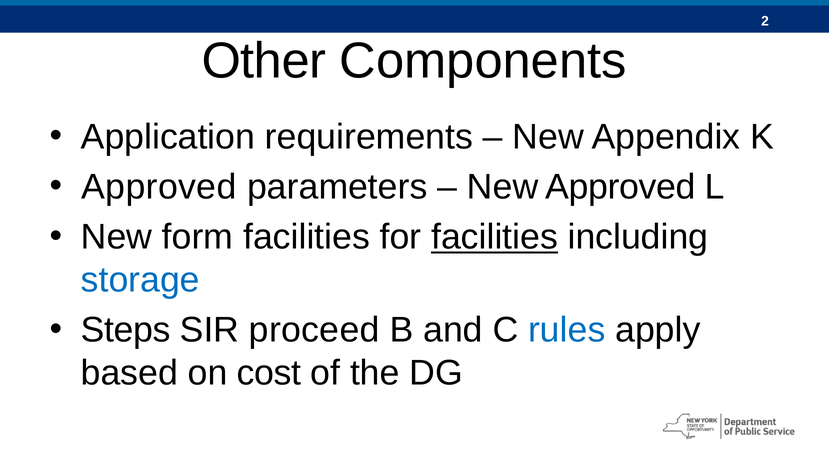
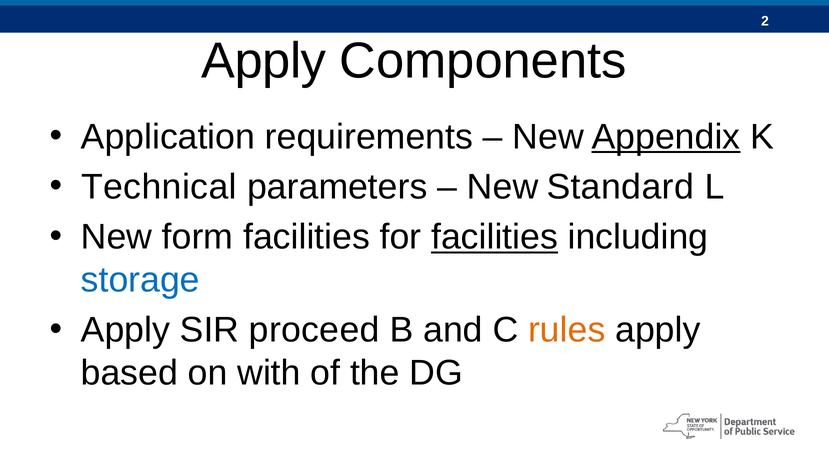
Other at (264, 61): Other -> Apply
Appendix underline: none -> present
Approved at (159, 187): Approved -> Technical
New Approved: Approved -> Standard
Steps at (126, 330): Steps -> Apply
rules colour: blue -> orange
cost: cost -> with
